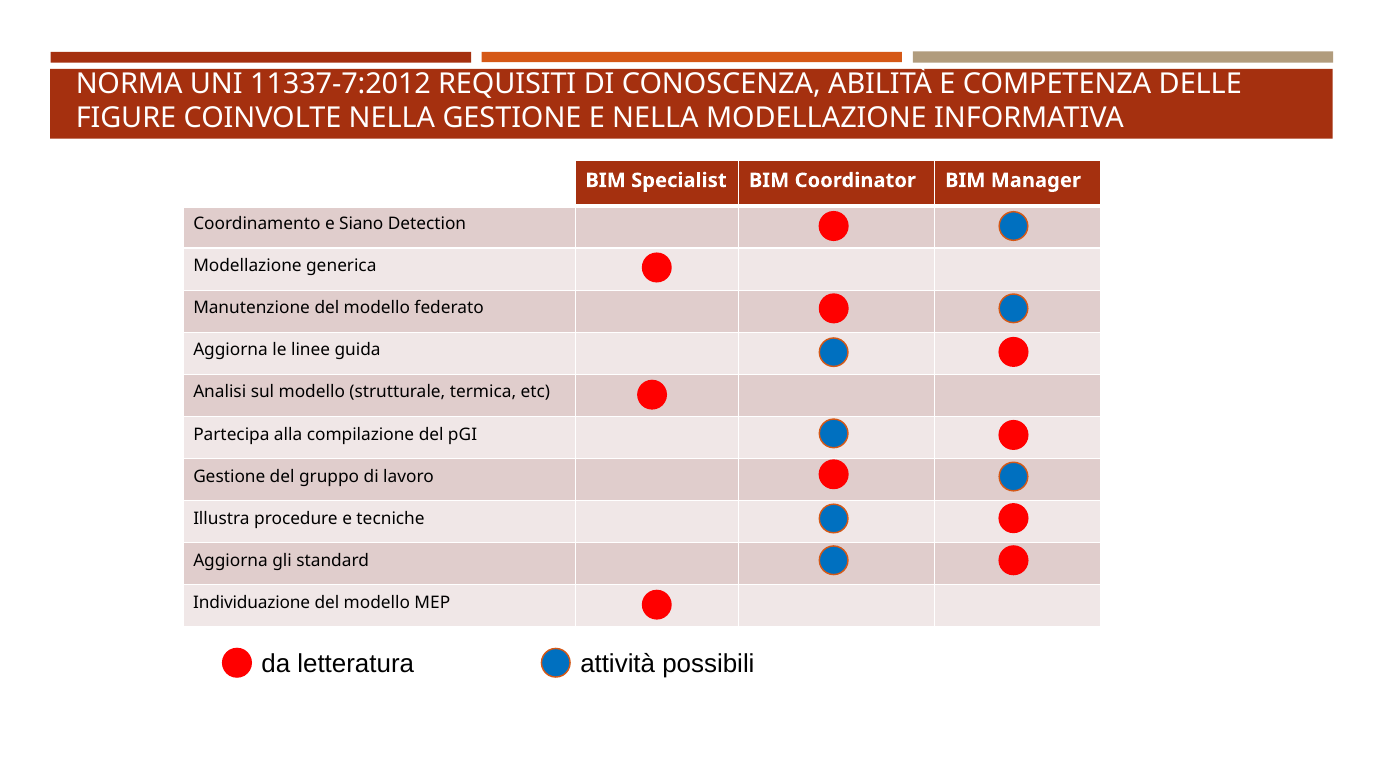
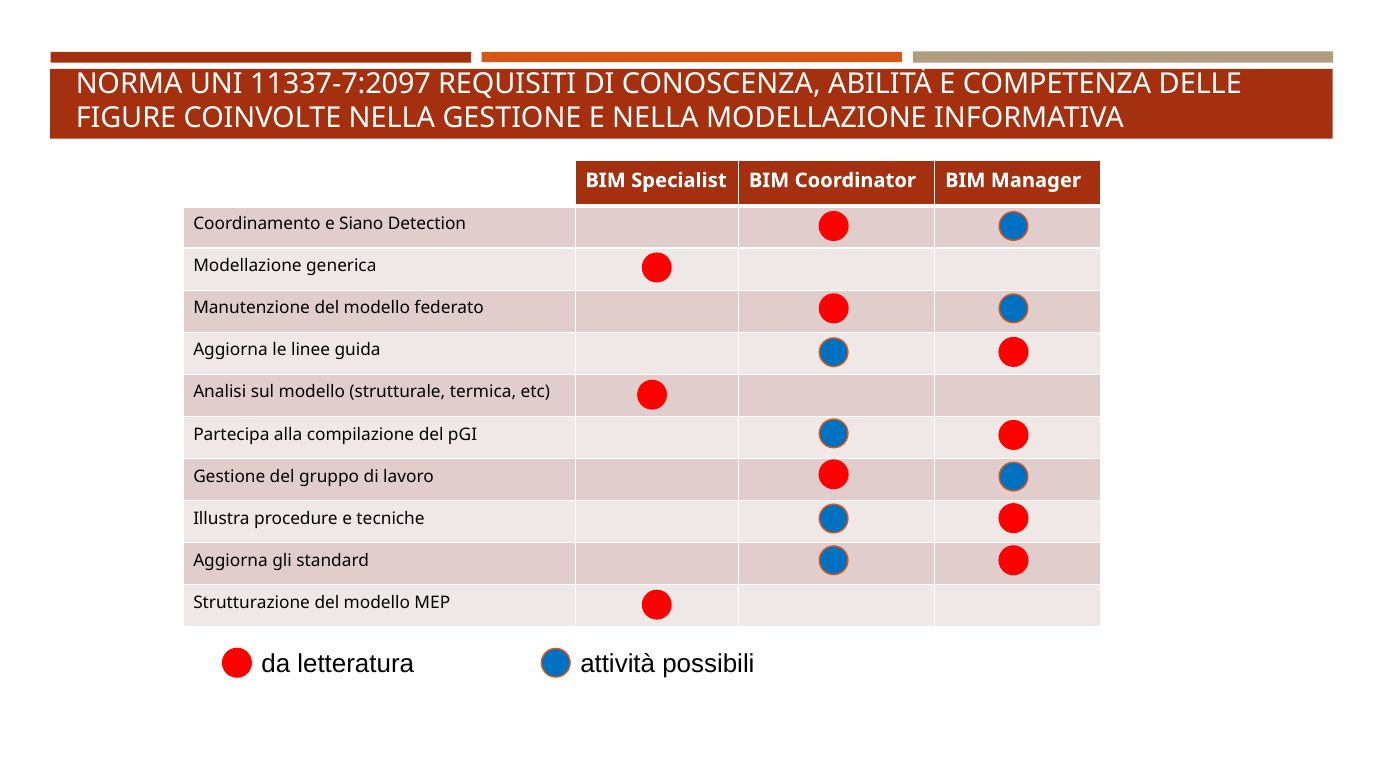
11337-7:2012: 11337-7:2012 -> 11337-7:2097
Individuazione: Individuazione -> Strutturazione
